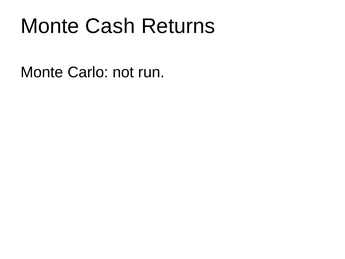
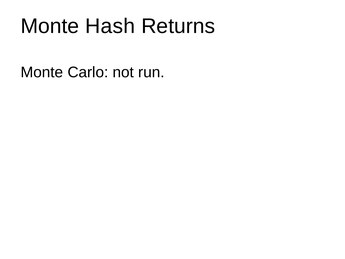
Cash: Cash -> Hash
